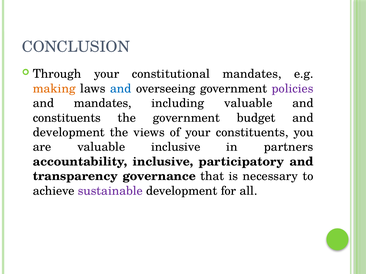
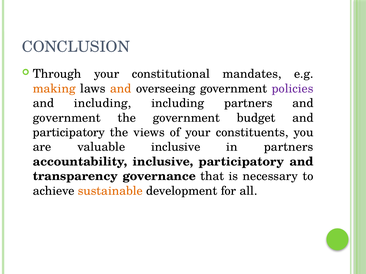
and at (121, 89) colour: blue -> orange
and mandates: mandates -> including
including valuable: valuable -> partners
constituents at (67, 118): constituents -> government
development at (69, 133): development -> participatory
sustainable colour: purple -> orange
